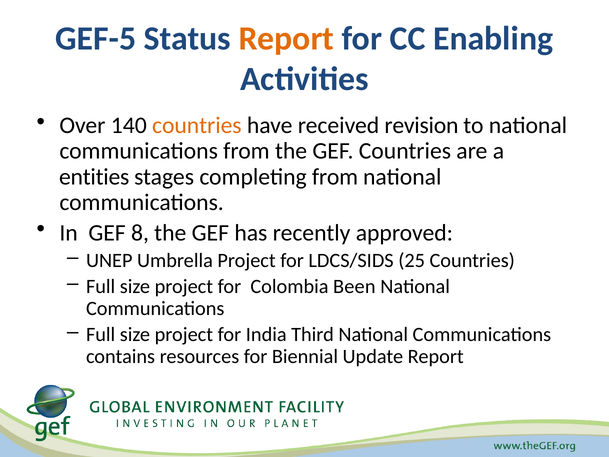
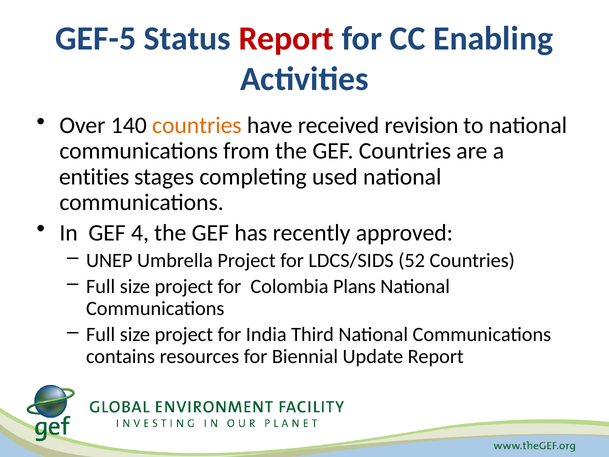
Report at (286, 38) colour: orange -> red
completing from: from -> used
8: 8 -> 4
25: 25 -> 52
Been: Been -> Plans
